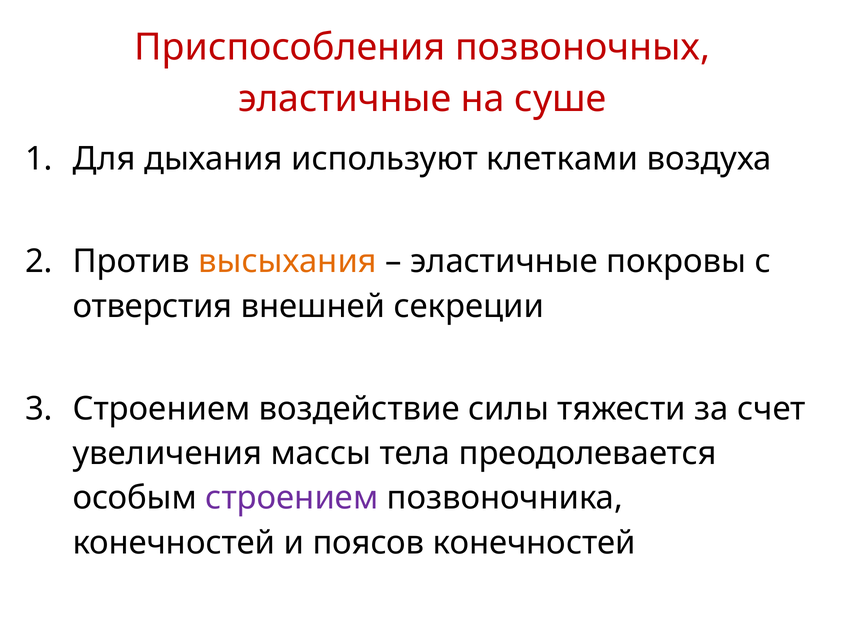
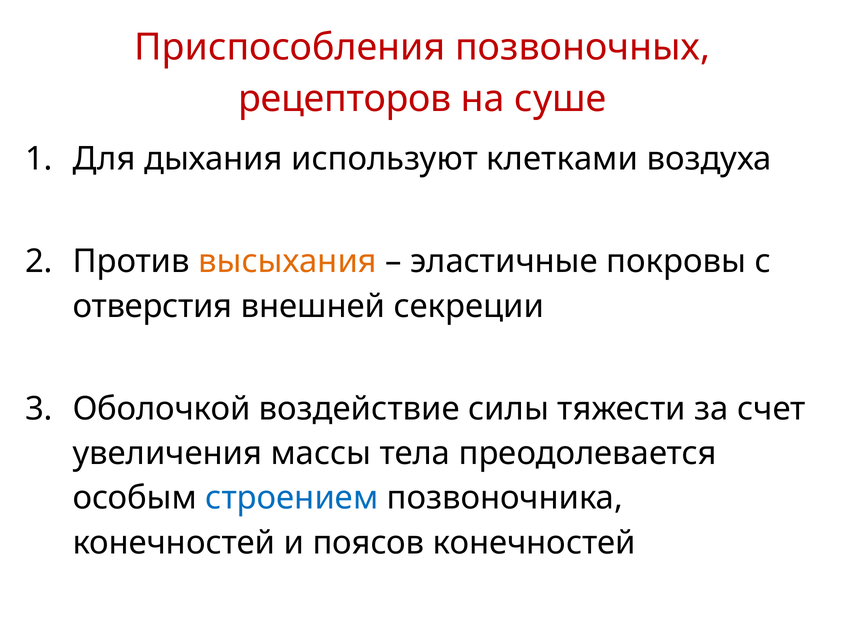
эластичные at (345, 99): эластичные -> рецепторов
Строением at (162, 409): Строением -> Оболочкой
строением at (292, 498) colour: purple -> blue
